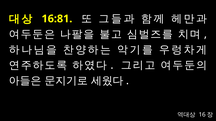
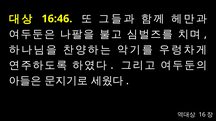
16:81: 16:81 -> 16:46
